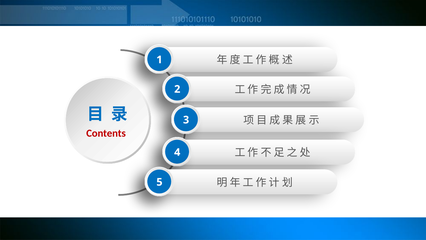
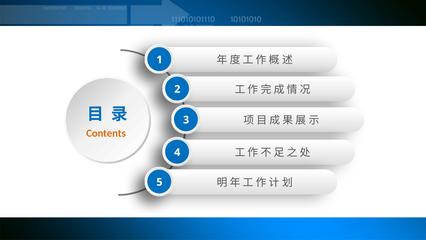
Contents colour: red -> orange
